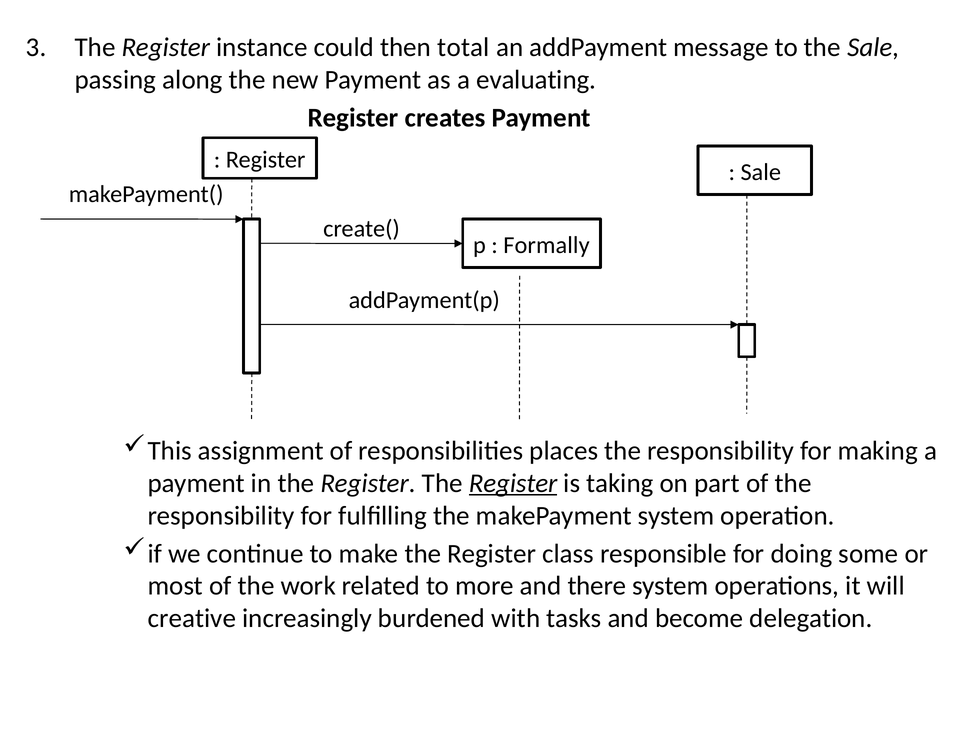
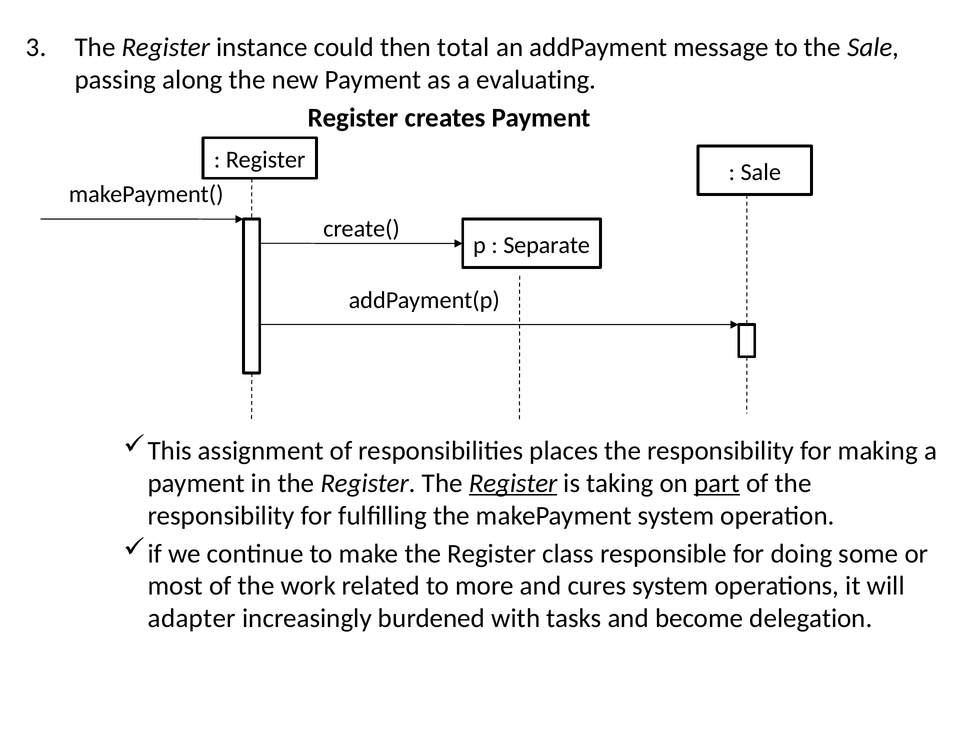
Formally: Formally -> Separate
part underline: none -> present
there: there -> cures
creative: creative -> adapter
